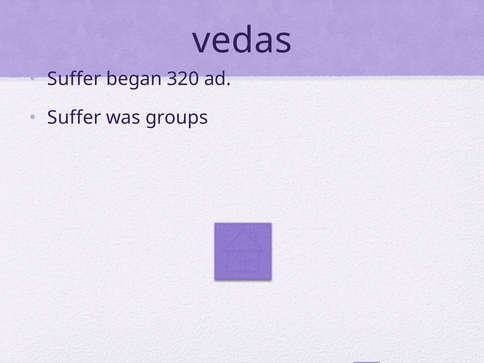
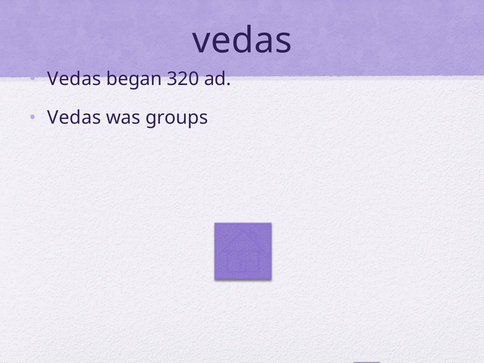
Suffer at (74, 79): Suffer -> Vedas
Suffer at (74, 118): Suffer -> Vedas
